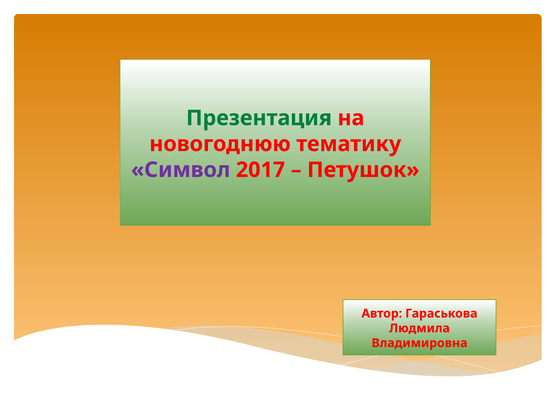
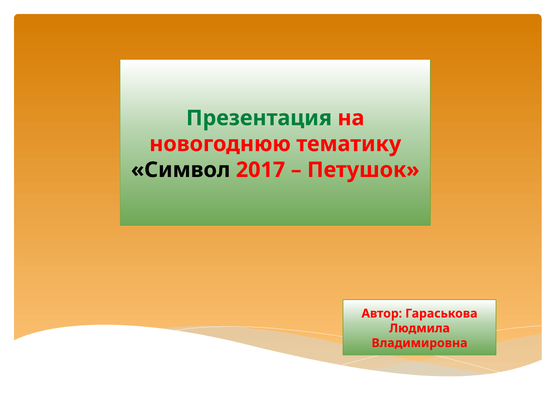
Символ colour: purple -> black
